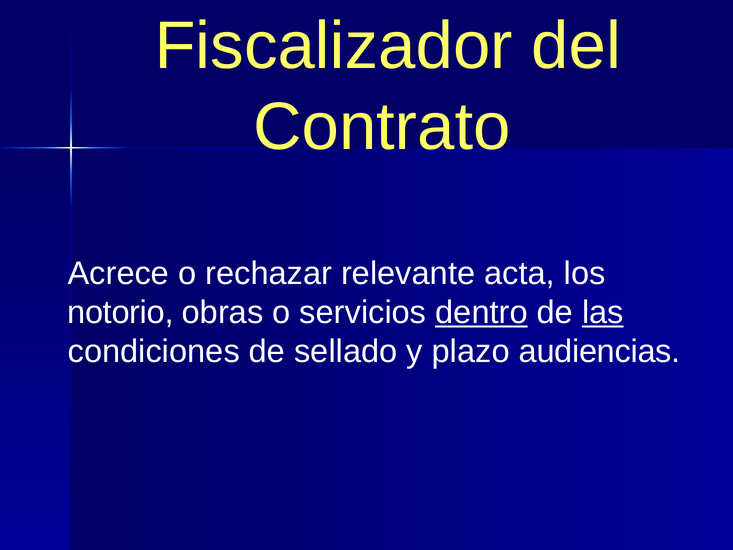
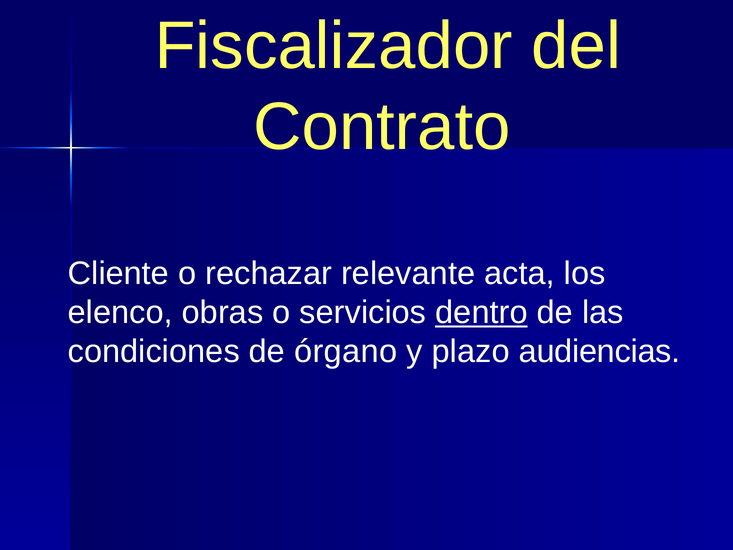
Acrece: Acrece -> Cliente
notorio: notorio -> elenco
las underline: present -> none
sellado: sellado -> órgano
